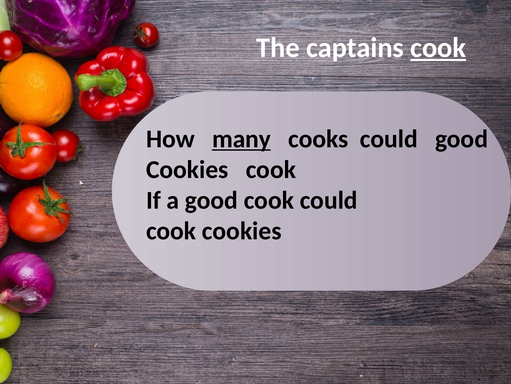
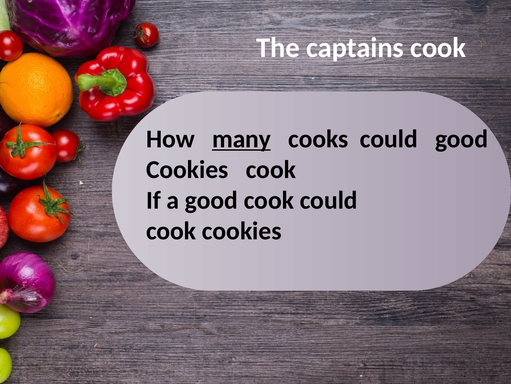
cook at (438, 48) underline: present -> none
